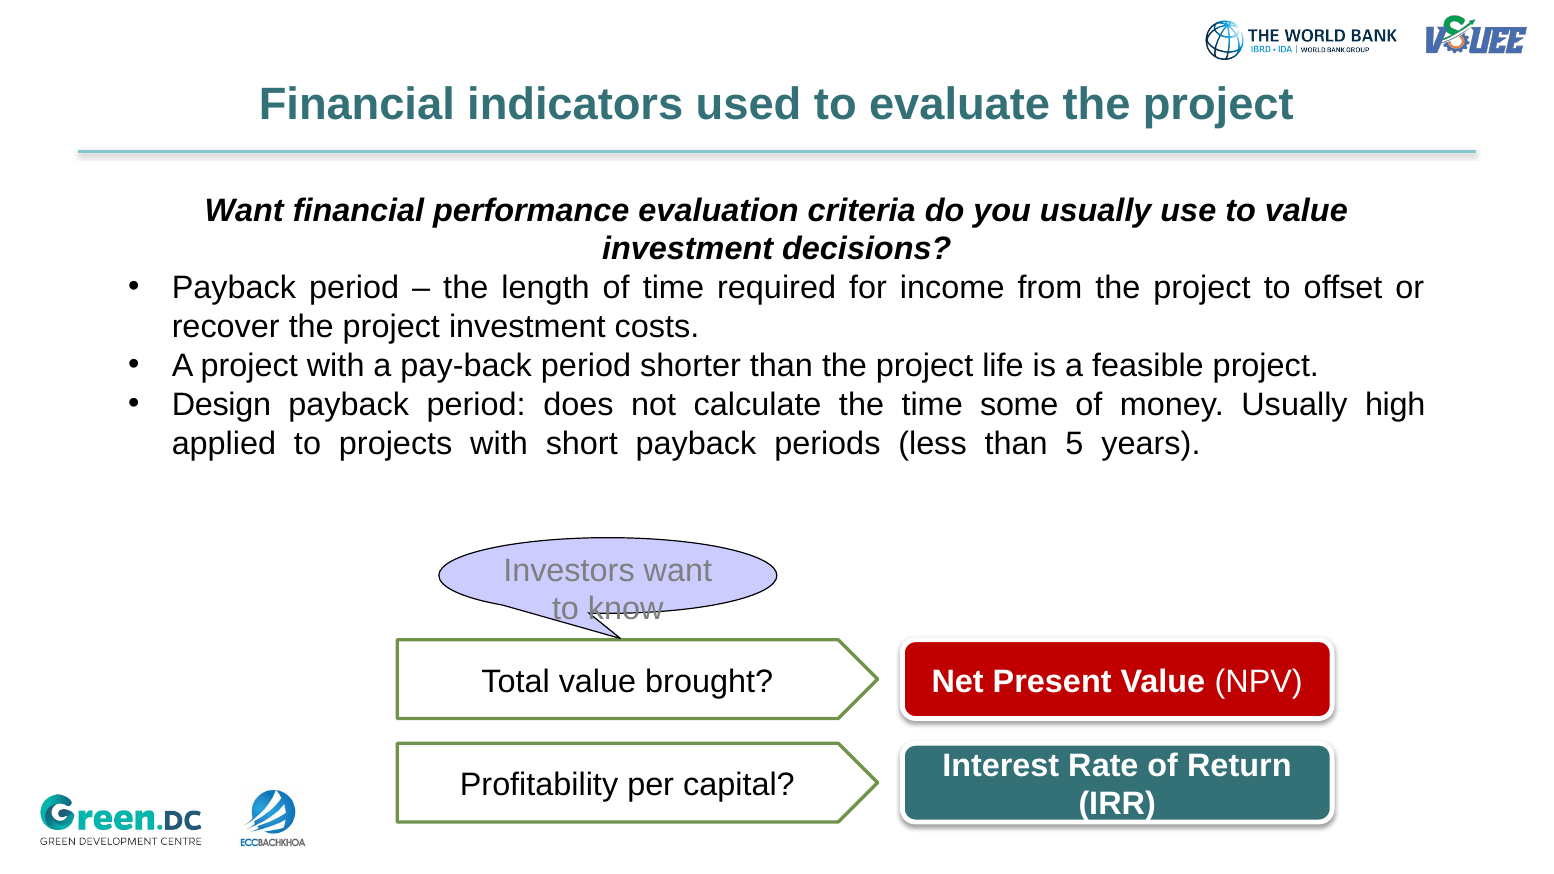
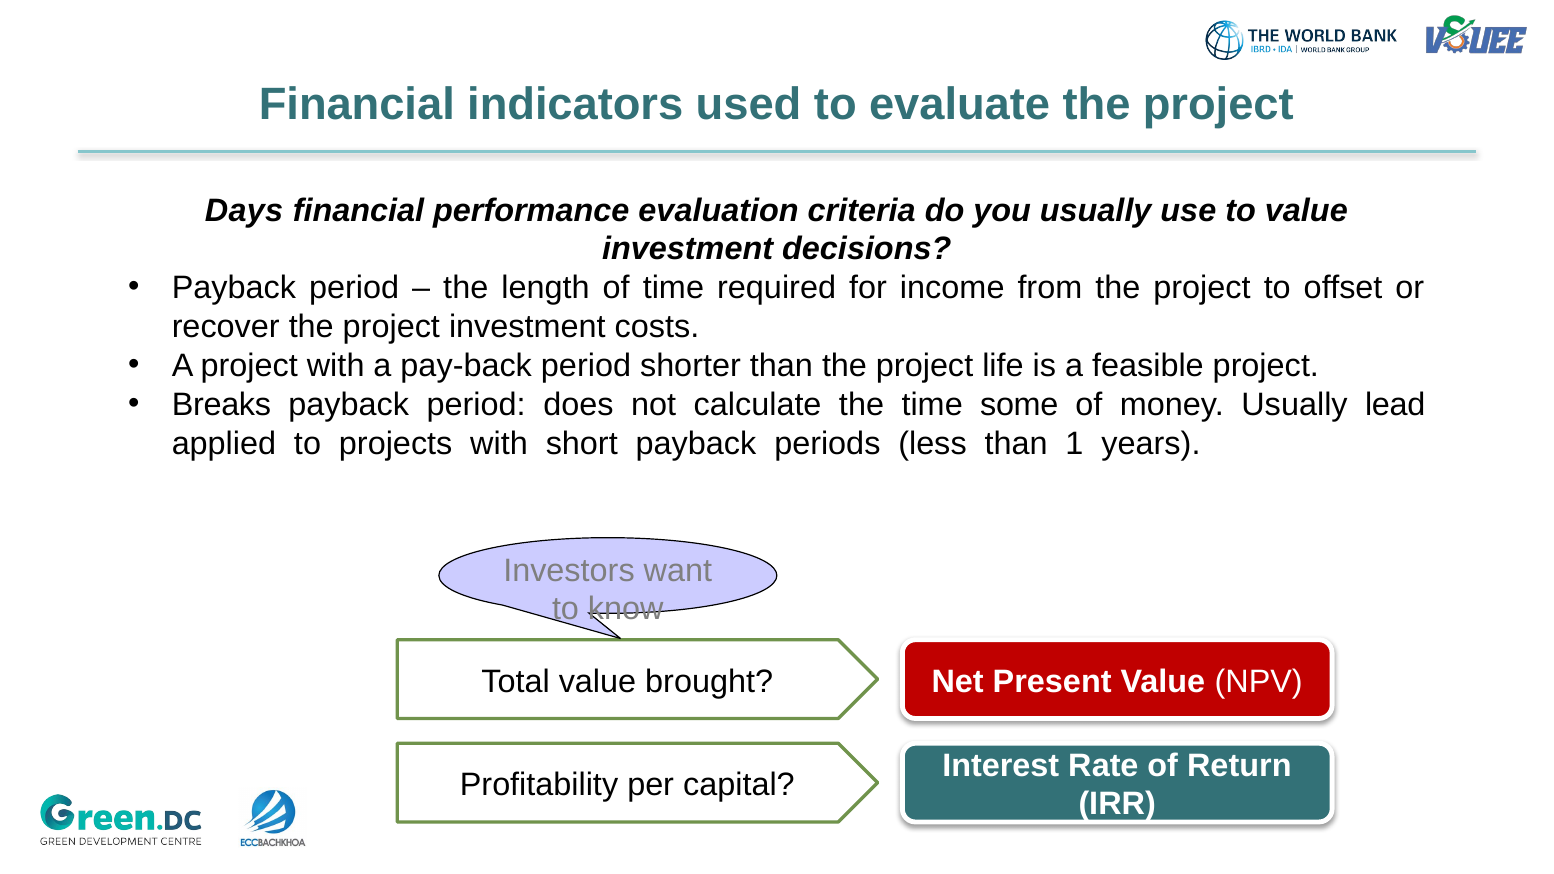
Want at (244, 210): Want -> Days
Design: Design -> Breaks
high: high -> lead
5: 5 -> 1
